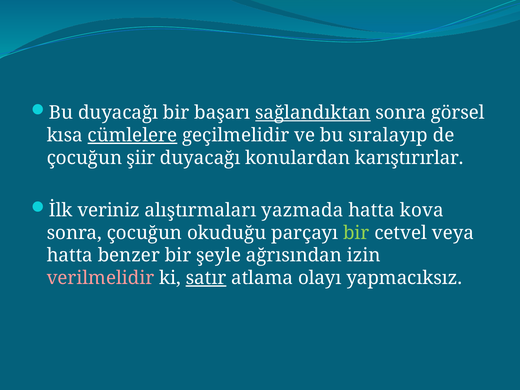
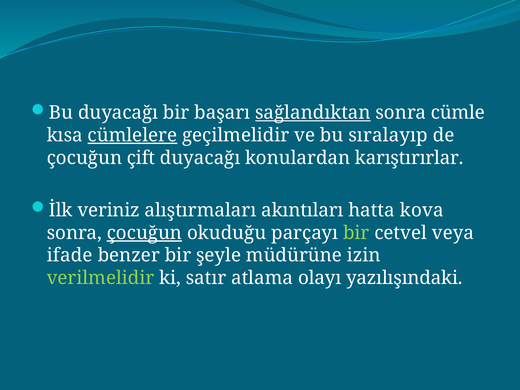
görsel: görsel -> cümle
şiir: şiir -> çift
yazmada: yazmada -> akıntıları
çocuğun at (144, 233) underline: none -> present
hatta at (70, 255): hatta -> ifade
ağrısından: ağrısından -> müdürüne
verilmelidir colour: pink -> light green
satır underline: present -> none
yapmacıksız: yapmacıksız -> yazılışındaki
